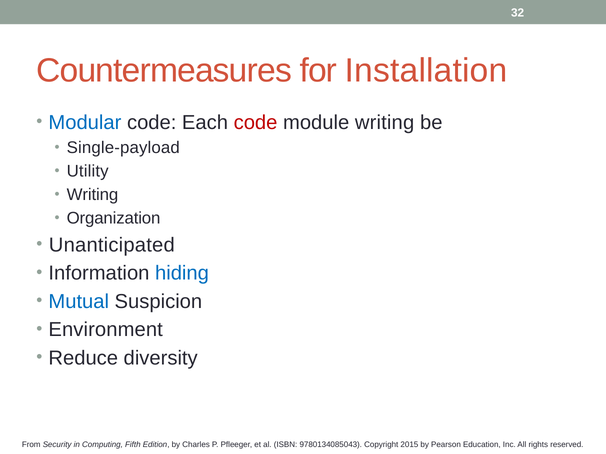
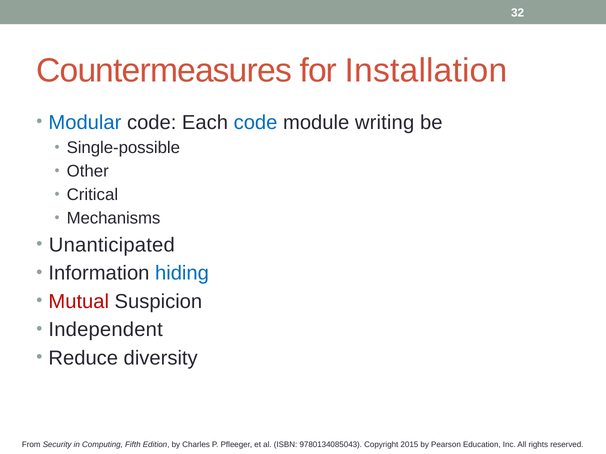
code at (256, 123) colour: red -> blue
Single-payload: Single-payload -> Single-possible
Utility: Utility -> Other
Writing at (92, 195): Writing -> Critical
Organization: Organization -> Mechanisms
Mutual colour: blue -> red
Environment: Environment -> Independent
